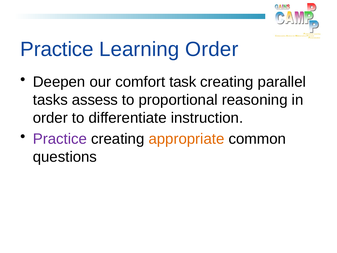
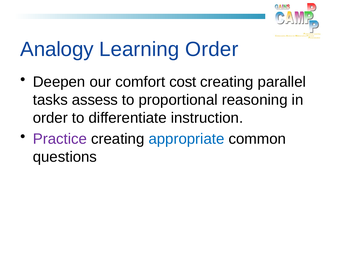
Practice at (57, 49): Practice -> Analogy
task: task -> cost
appropriate colour: orange -> blue
